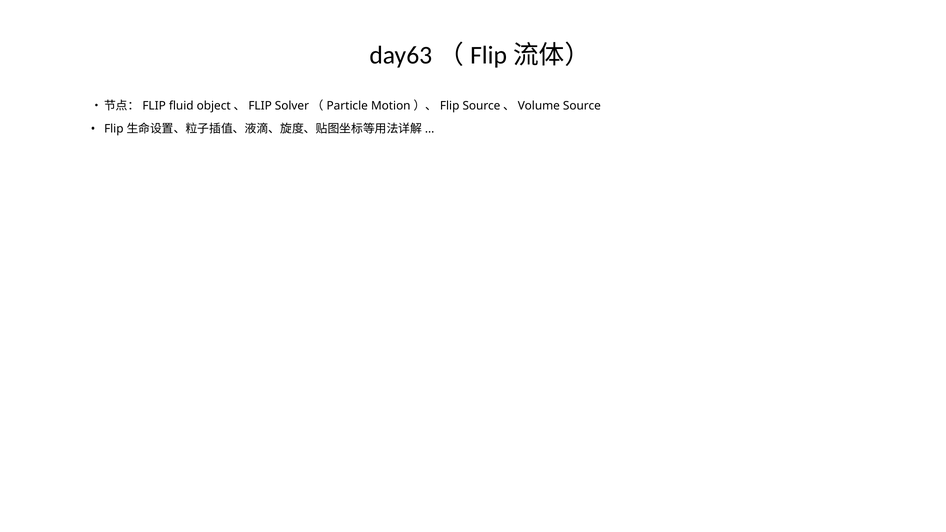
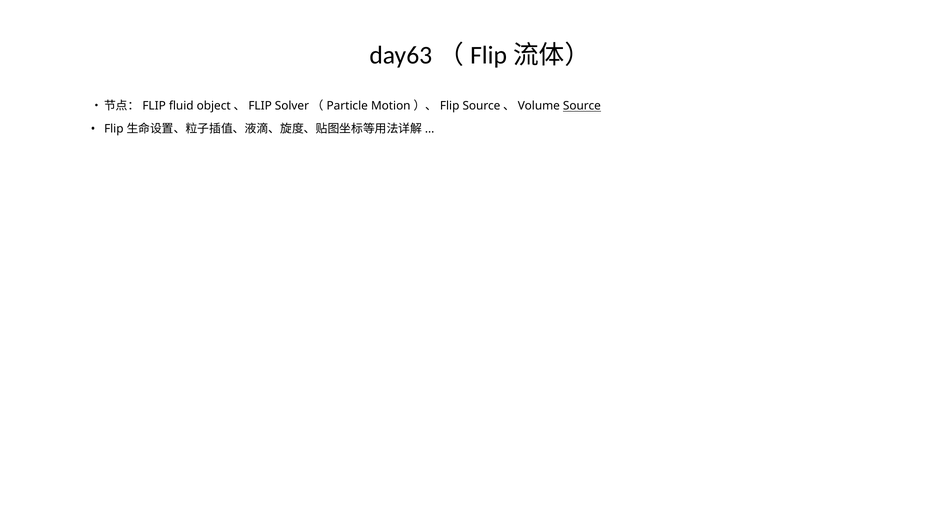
Source underline: none -> present
